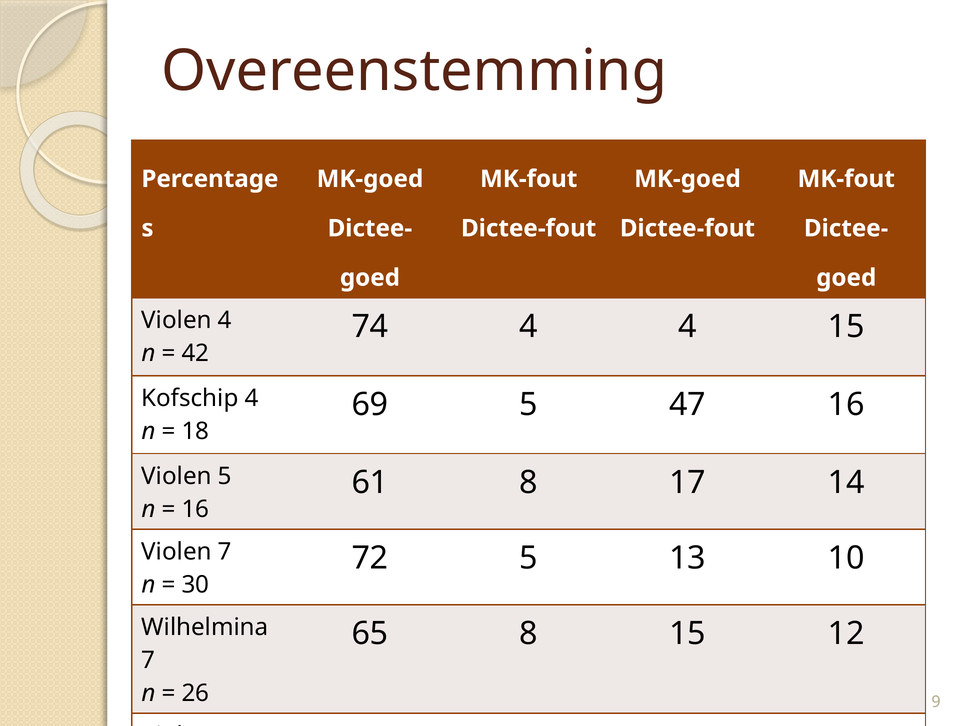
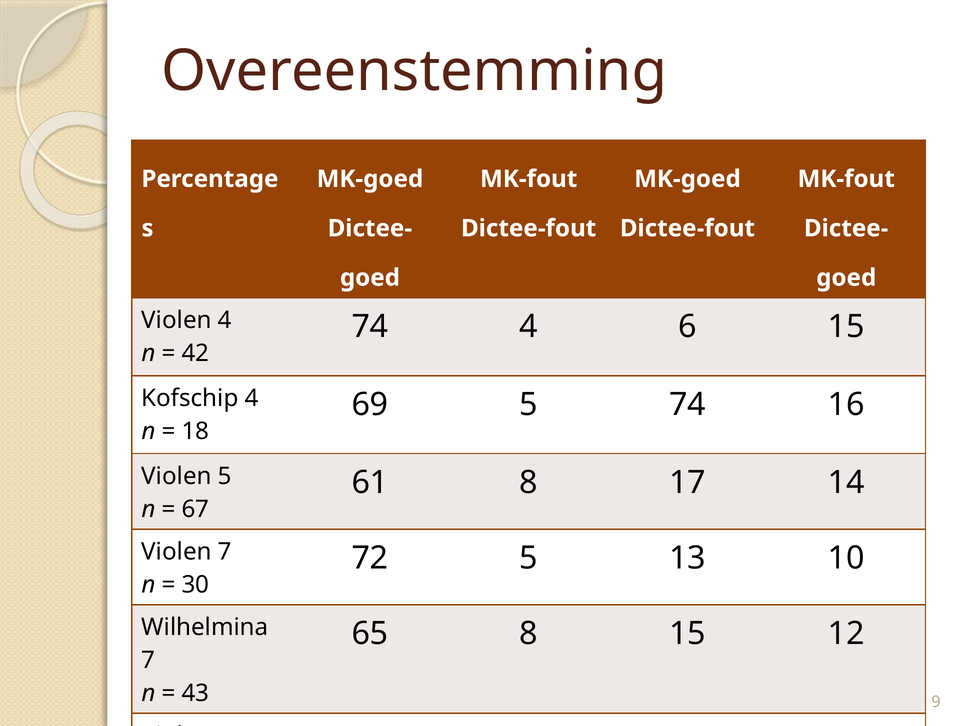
4 4: 4 -> 6
5 47: 47 -> 74
16 at (195, 509): 16 -> 67
26: 26 -> 43
